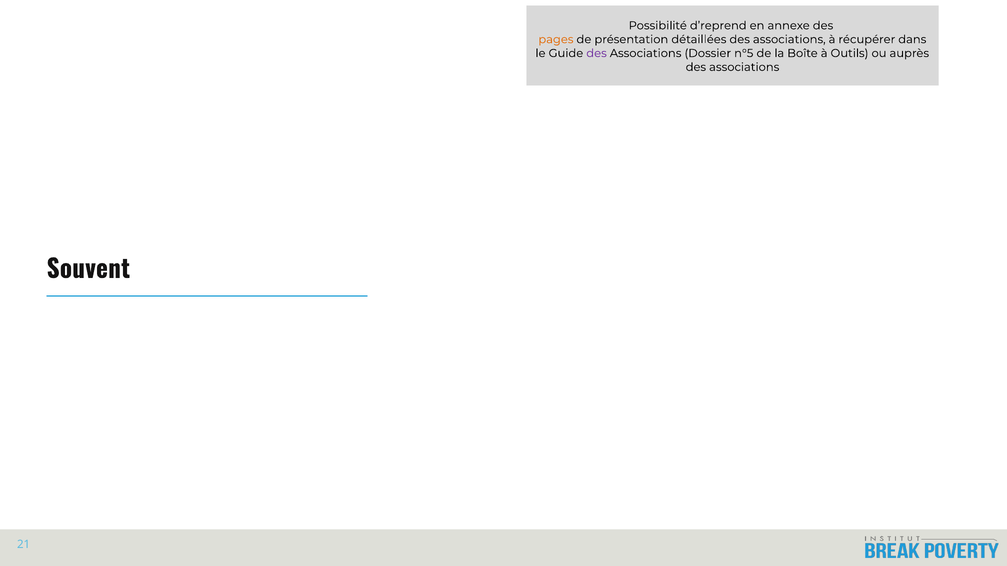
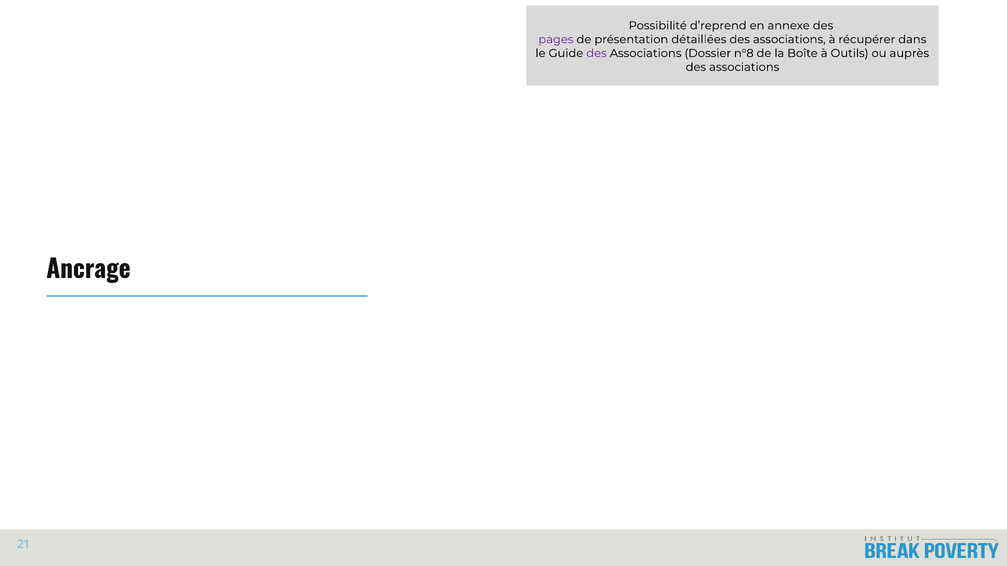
pages colour: orange -> purple
n°5: n°5 -> n°8
Souvent: Souvent -> Ancrage
